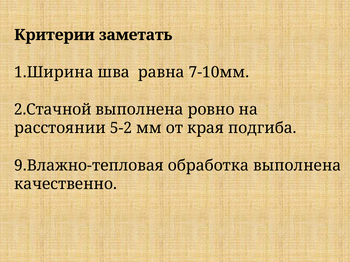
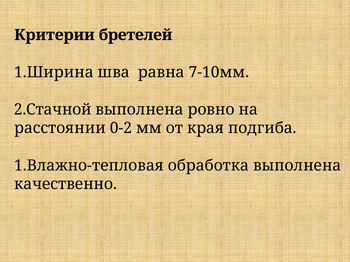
заметать: заметать -> бретелей
5-2: 5-2 -> 0-2
9.Влажно-тепловая: 9.Влажно-тепловая -> 1.Влажно-тепловая
